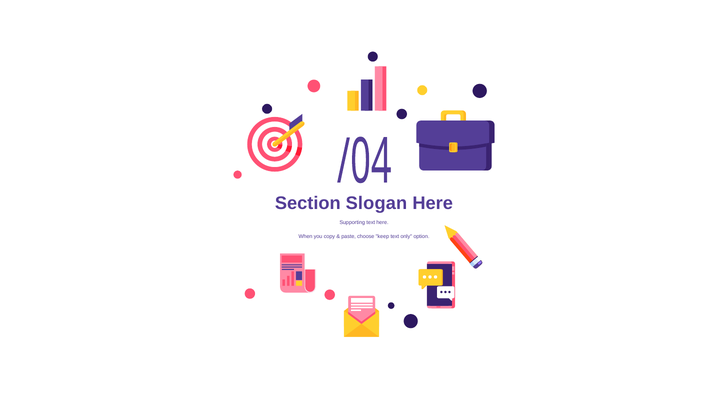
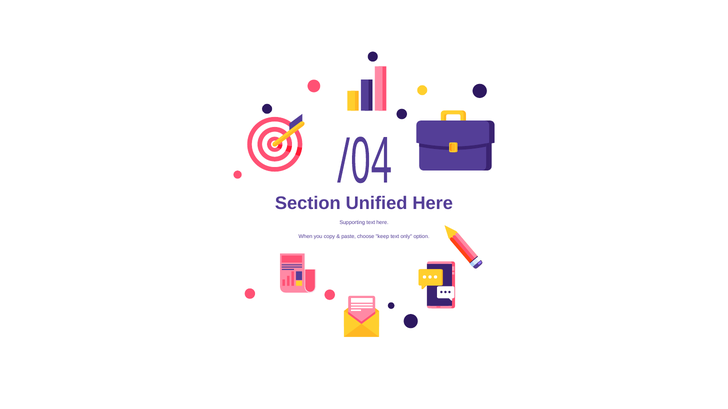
Slogan: Slogan -> Unified
